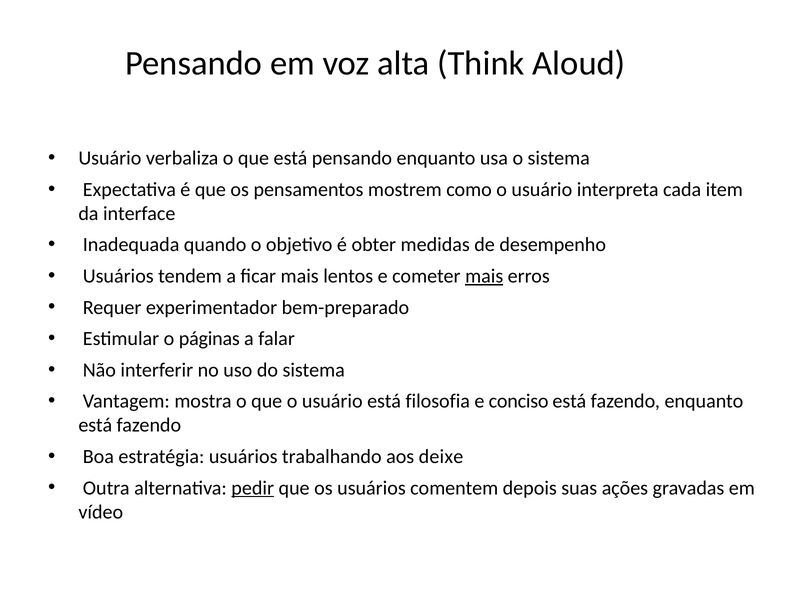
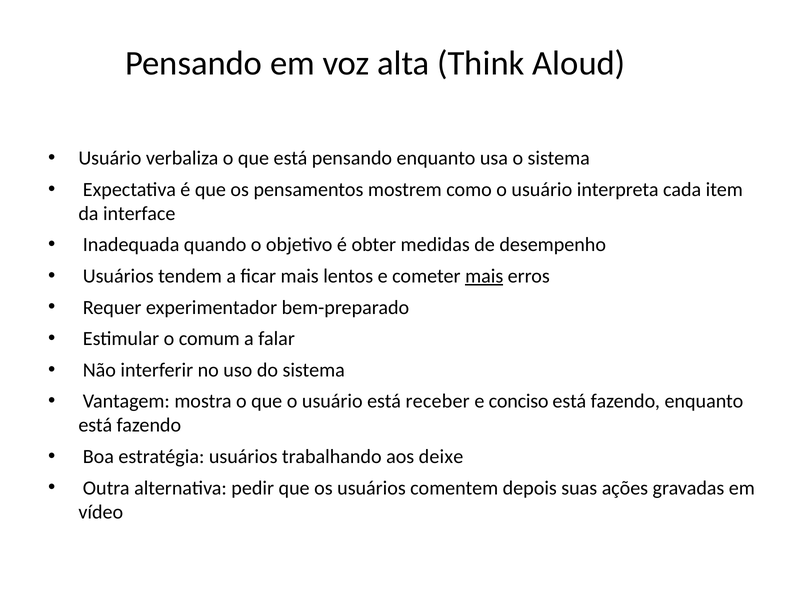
páginas: páginas -> comum
filosofia: filosofia -> receber
pedir underline: present -> none
